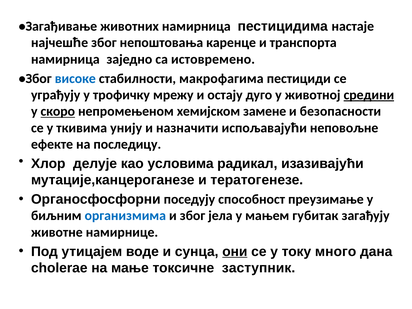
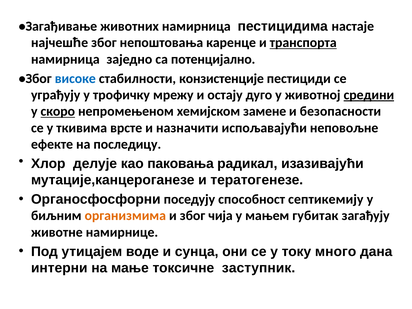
транспорта underline: none -> present
истовремено: истовремено -> потенцијално
макрофагима: макрофагима -> конзистенције
унију: унију -> врсте
условима: условима -> паковања
преузимање: преузимање -> септикемију
организмима colour: blue -> orange
јела: јела -> чија
они underline: present -> none
cholerae: cholerae -> интерни
